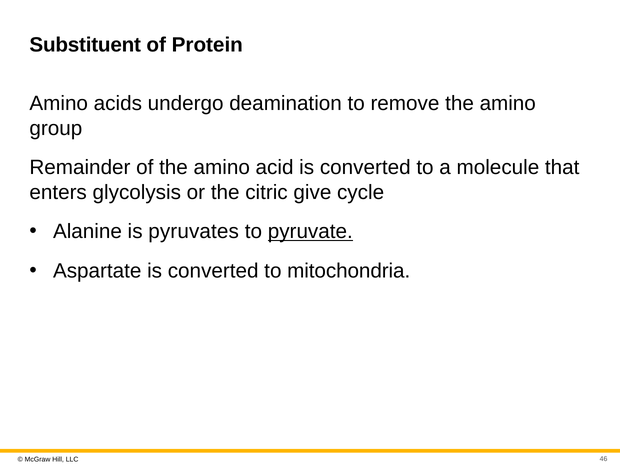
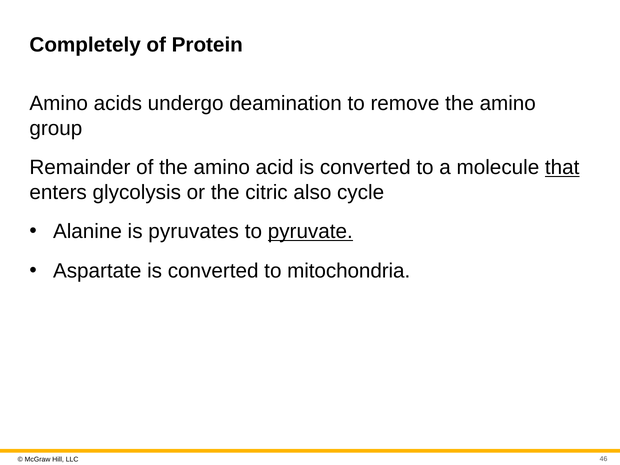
Substituent: Substituent -> Completely
that underline: none -> present
give: give -> also
